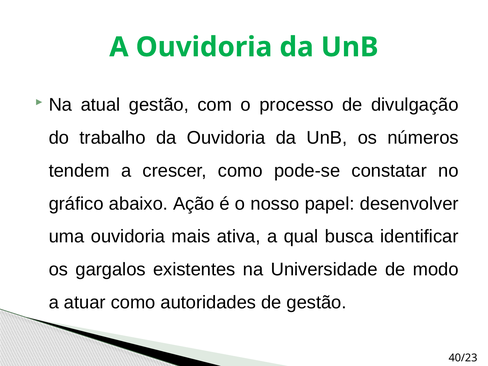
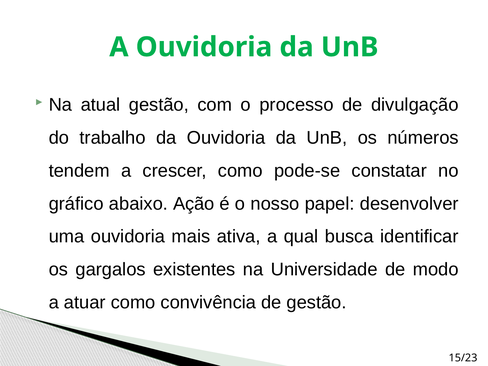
autoridades: autoridades -> convivência
40/23: 40/23 -> 15/23
